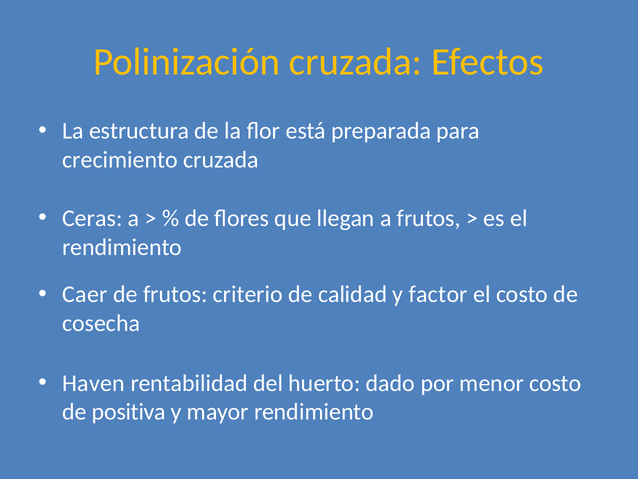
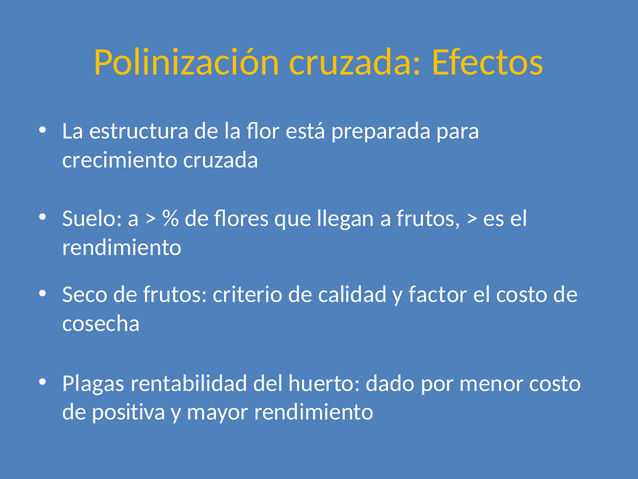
Ceras: Ceras -> Suelo
Caer: Caer -> Seco
Haven: Haven -> Plagas
